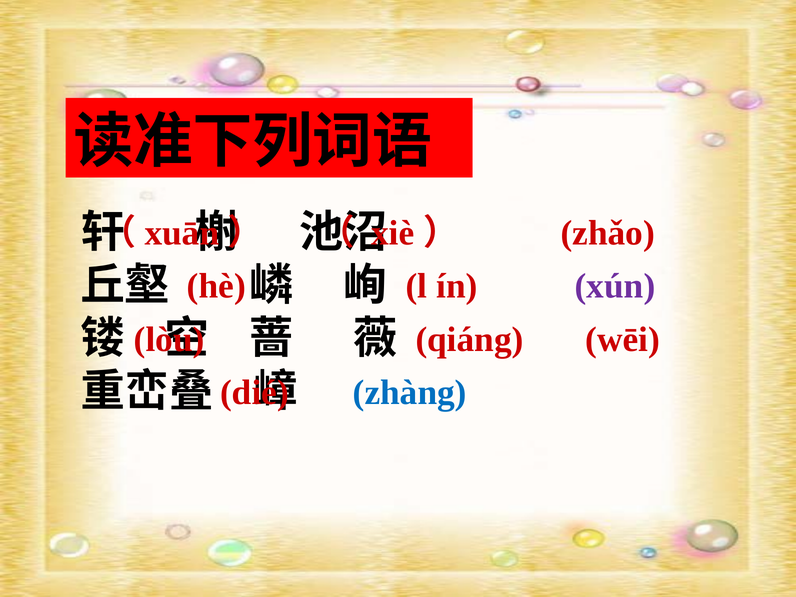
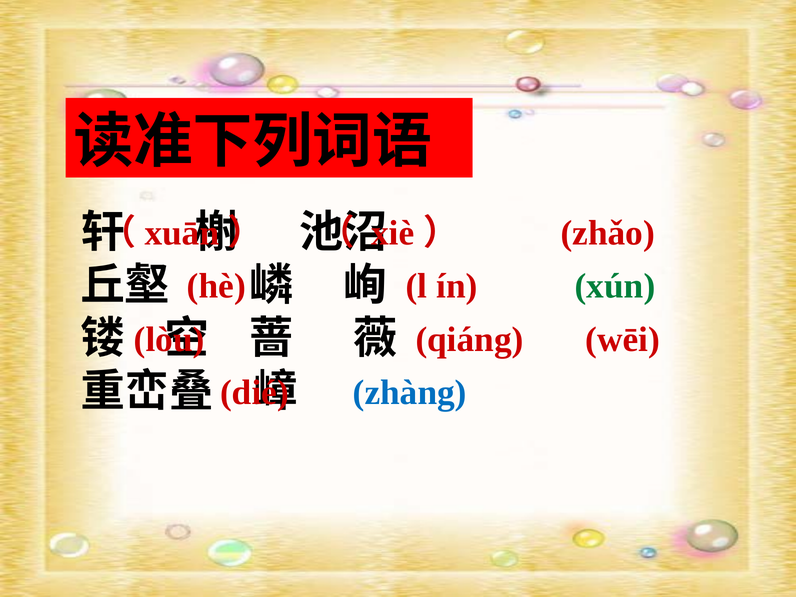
xún colour: purple -> green
